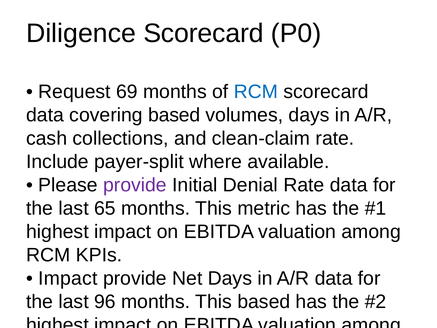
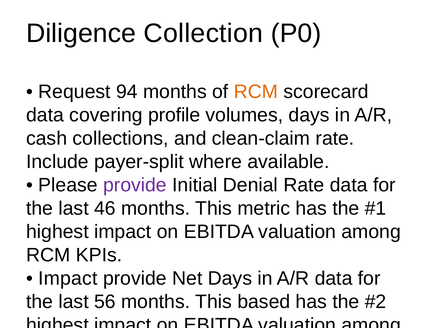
Diligence Scorecard: Scorecard -> Collection
69: 69 -> 94
RCM at (256, 92) colour: blue -> orange
covering based: based -> profile
65: 65 -> 46
96: 96 -> 56
